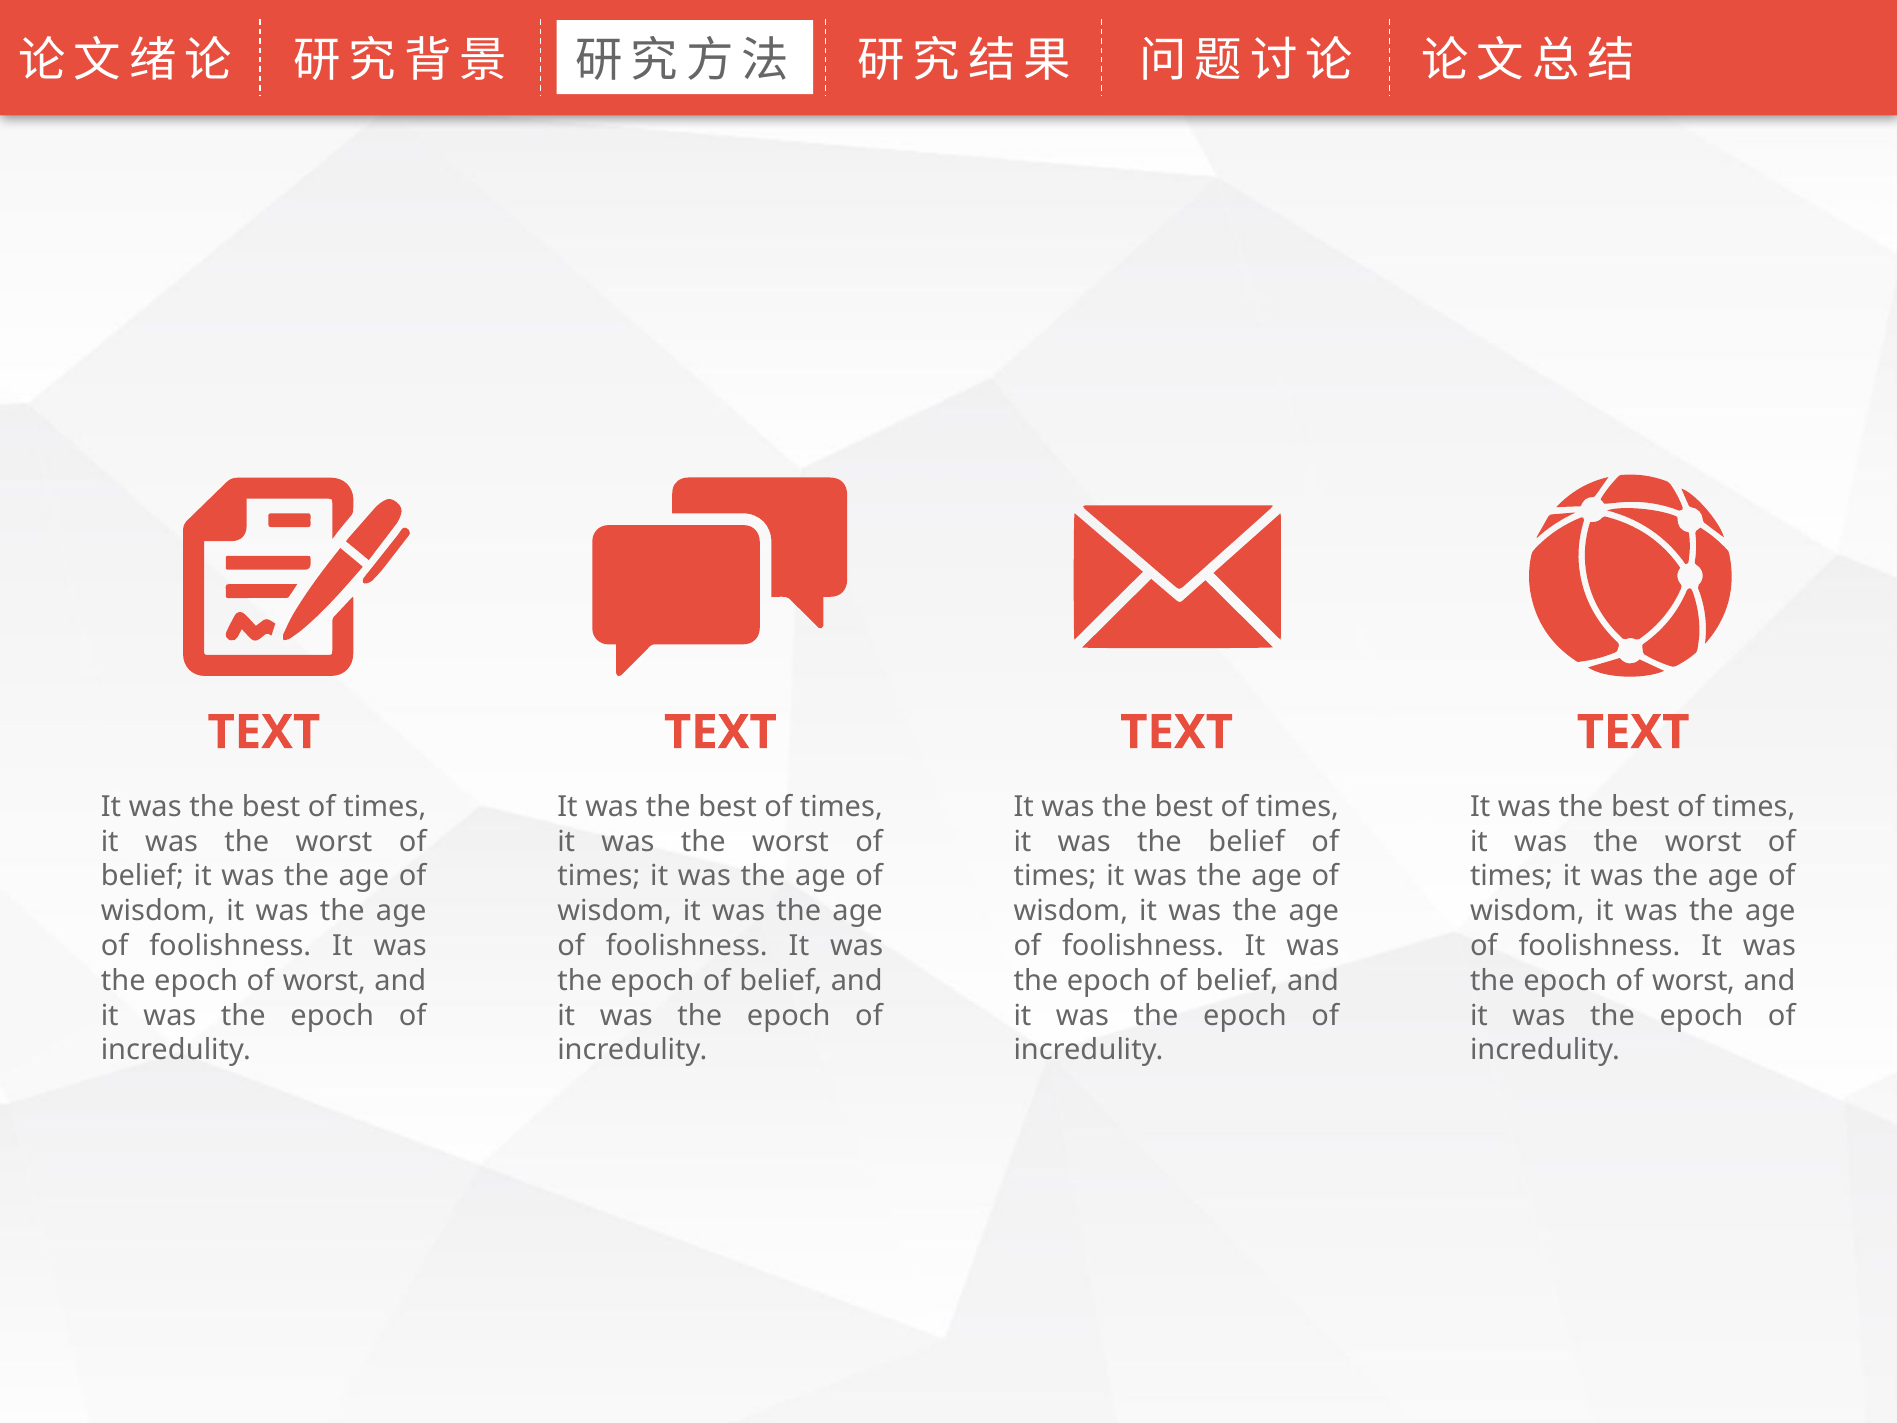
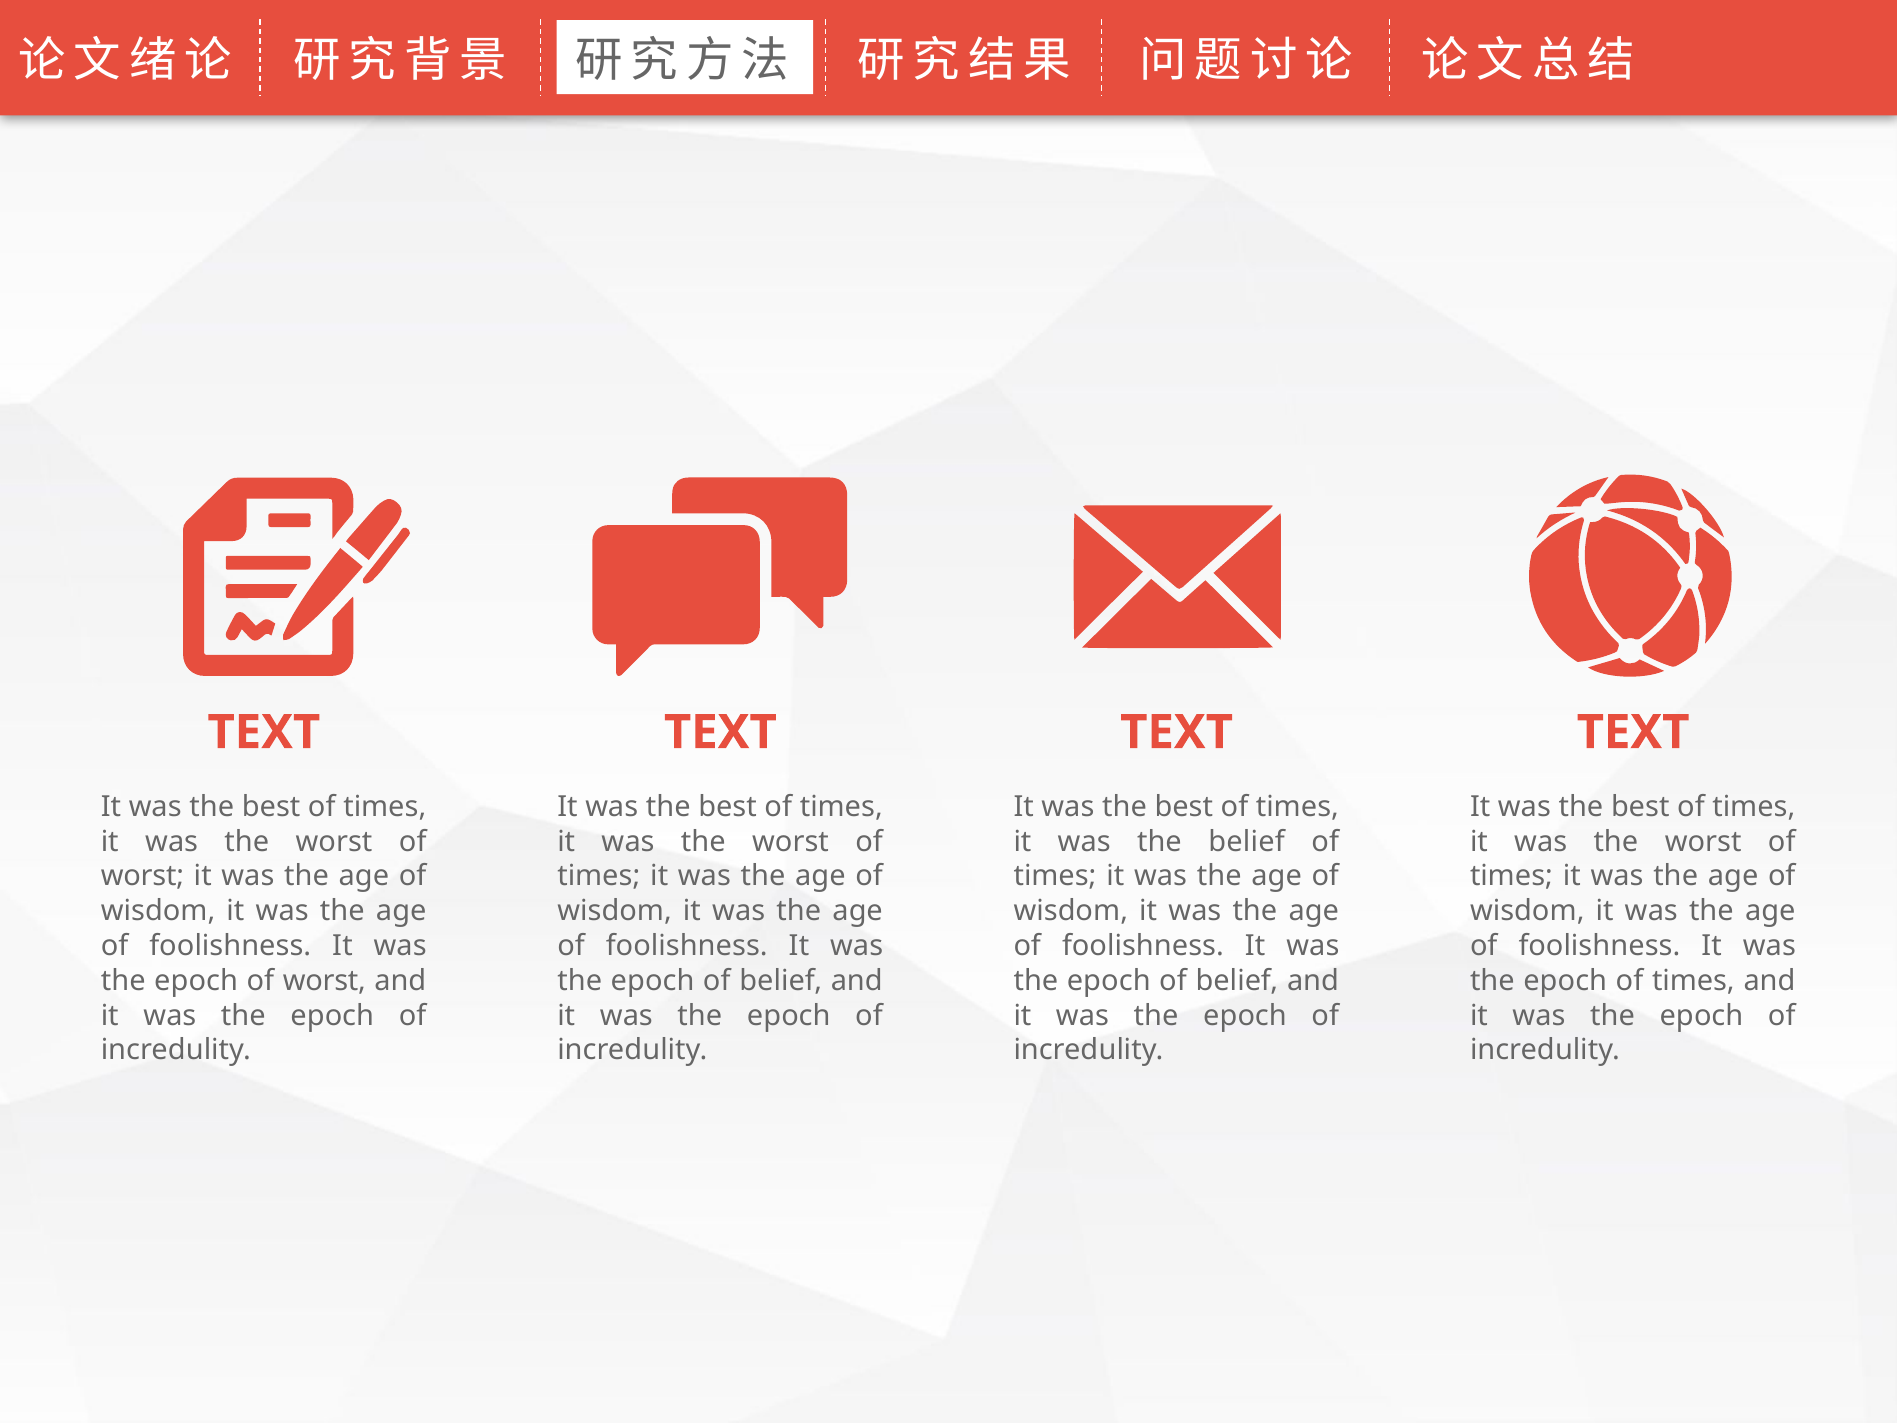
belief at (142, 876): belief -> worst
worst at (1694, 981): worst -> times
